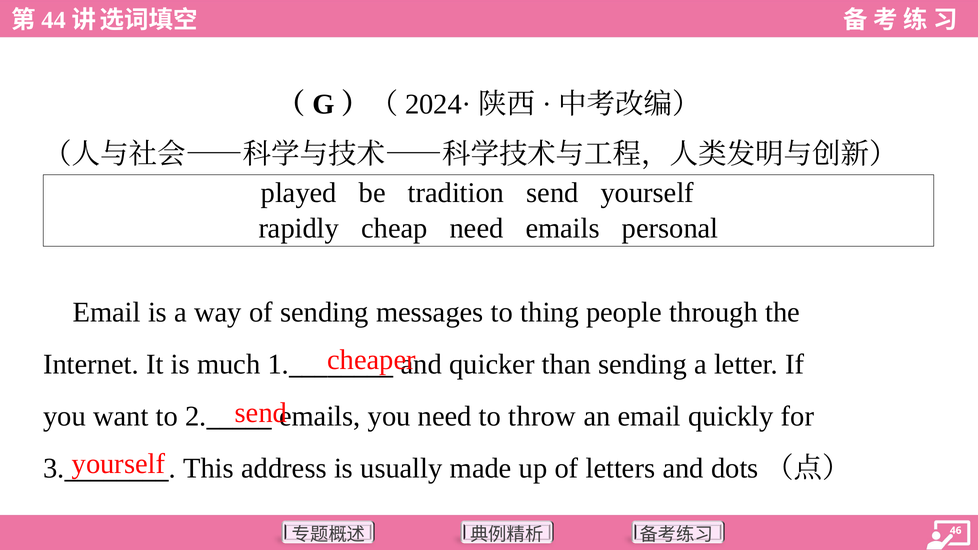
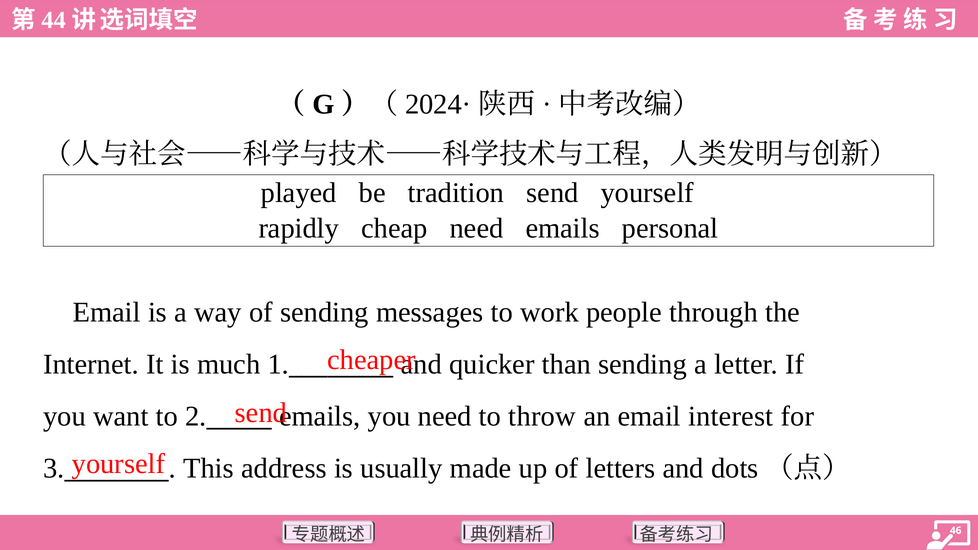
thing: thing -> work
quickly: quickly -> interest
